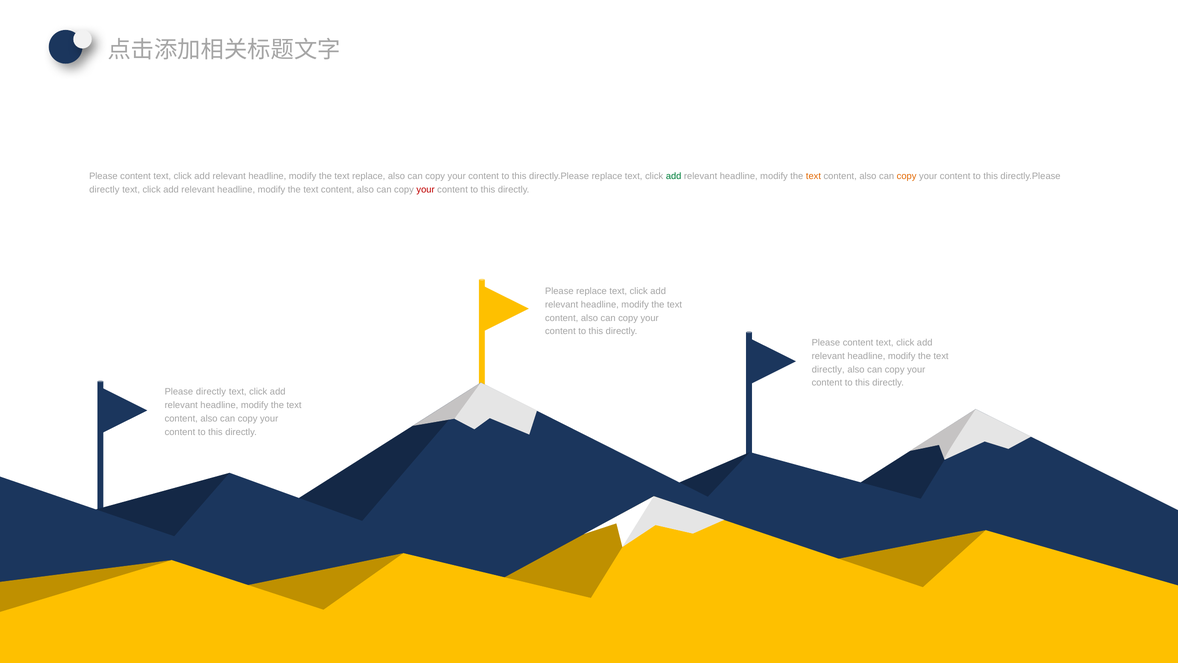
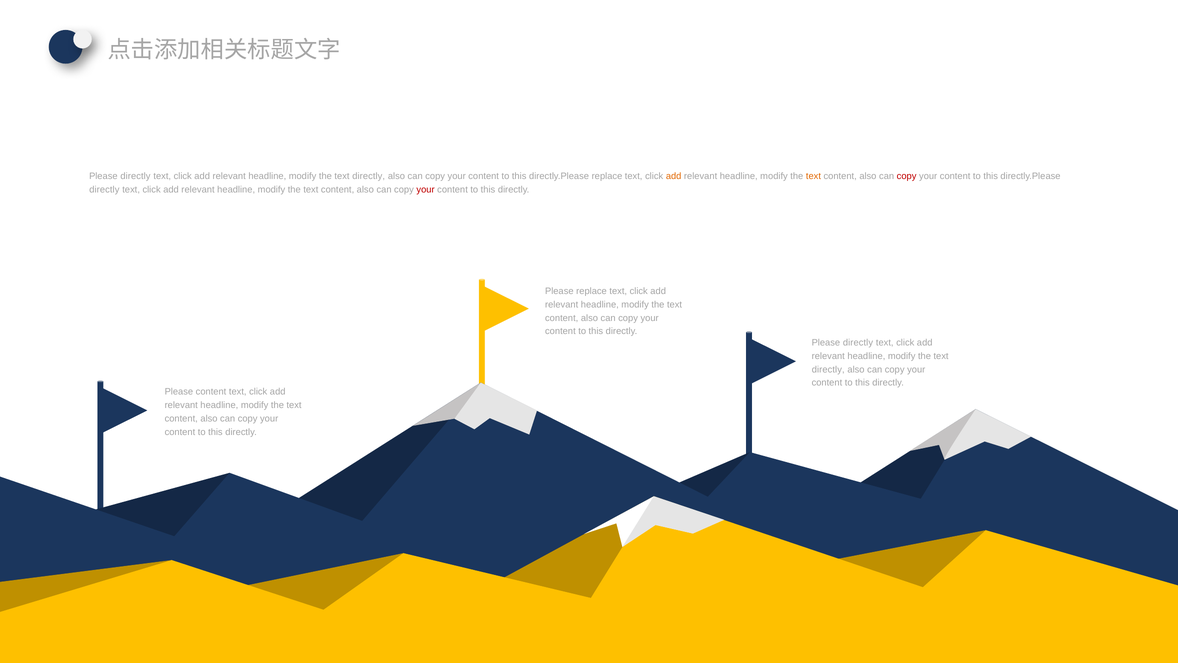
content at (135, 176): content -> directly
replace at (369, 176): replace -> directly
add at (674, 176) colour: green -> orange
copy at (907, 176) colour: orange -> red
content at (858, 343): content -> directly
Please directly: directly -> content
